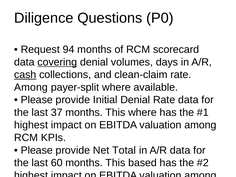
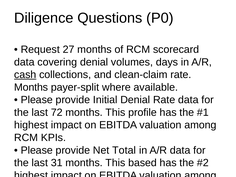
94: 94 -> 27
covering underline: present -> none
Among at (31, 87): Among -> Months
37: 37 -> 72
This where: where -> profile
60: 60 -> 31
